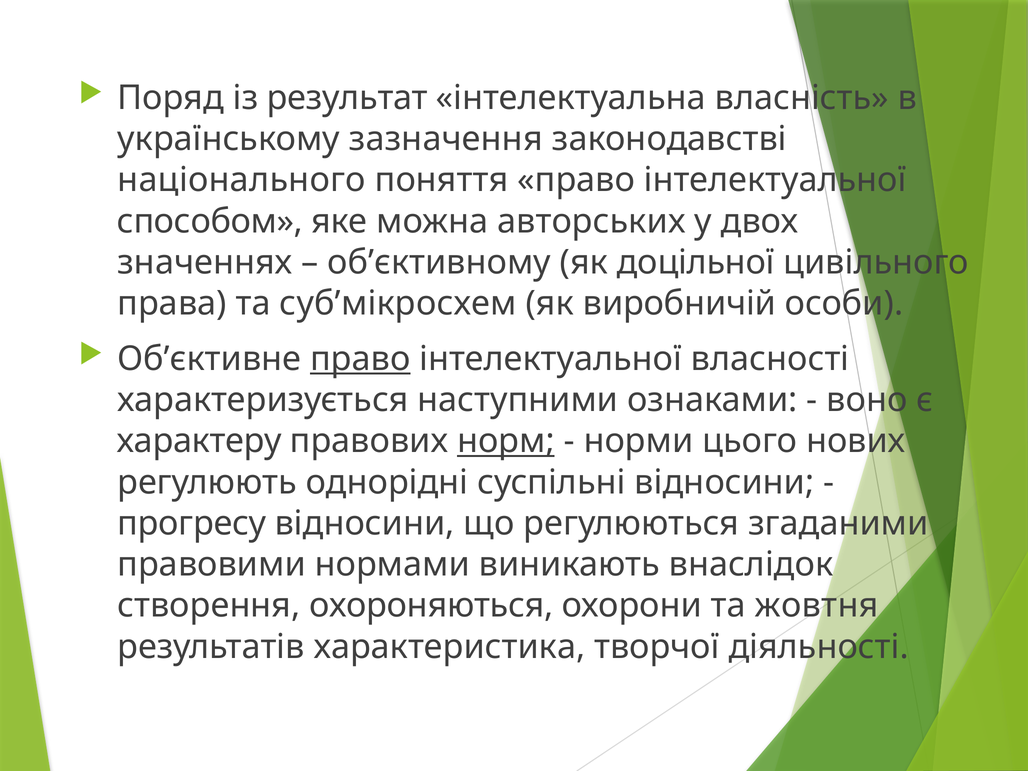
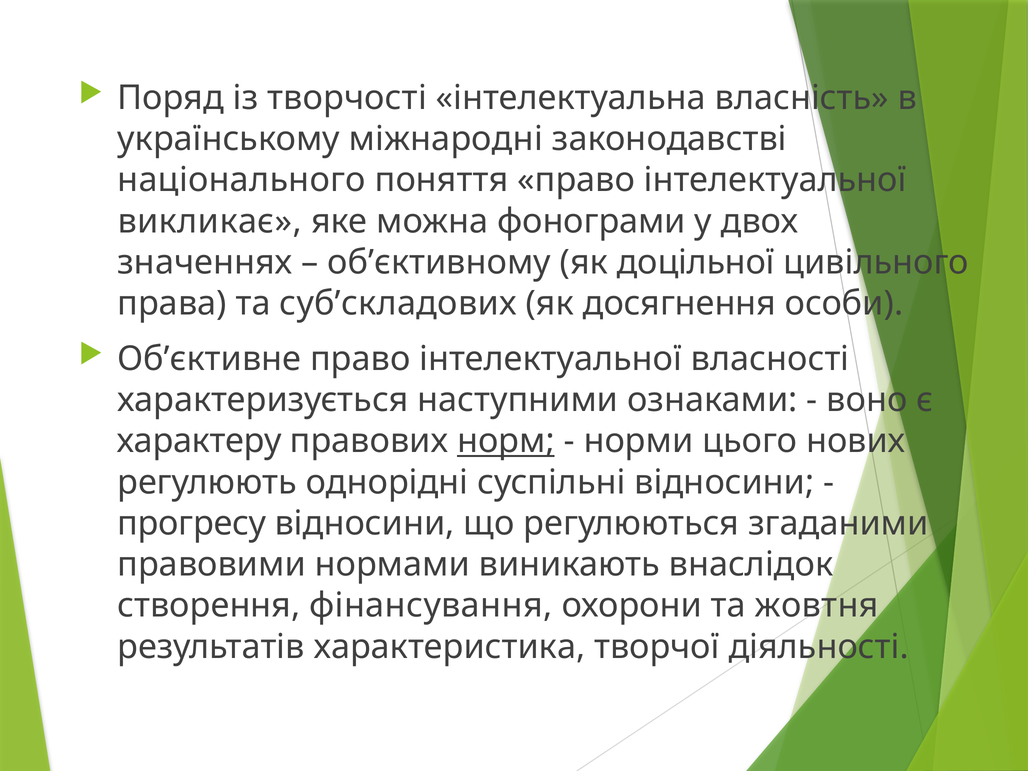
результат: результат -> творчості
зазначення: зазначення -> міжнародні
способом: способом -> викликає
авторських: авторських -> фонограми
суб’мікросхем: суб’мікросхем -> суб’складових
виробничій: виробничій -> досягнення
право at (360, 359) underline: present -> none
охороняються: охороняються -> фінансування
